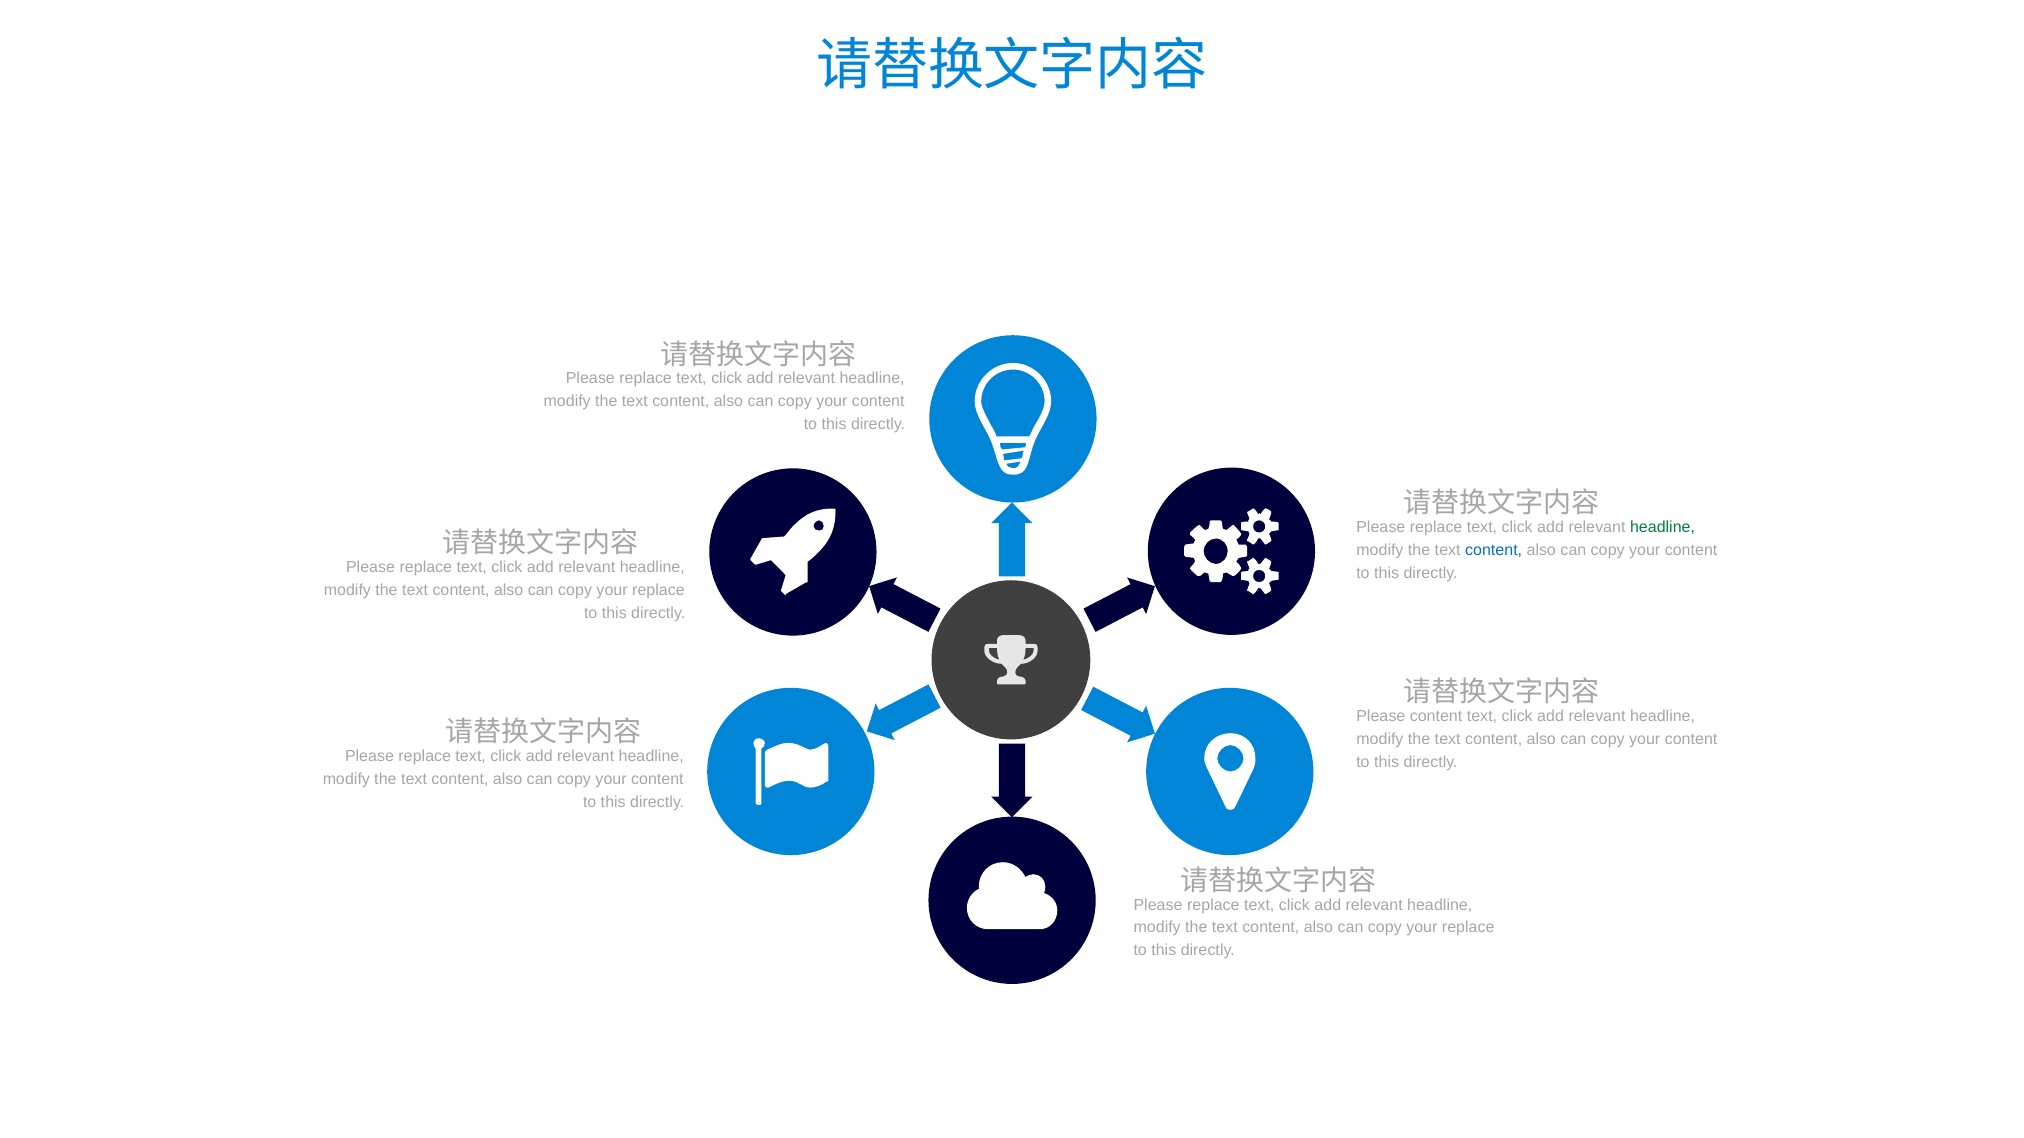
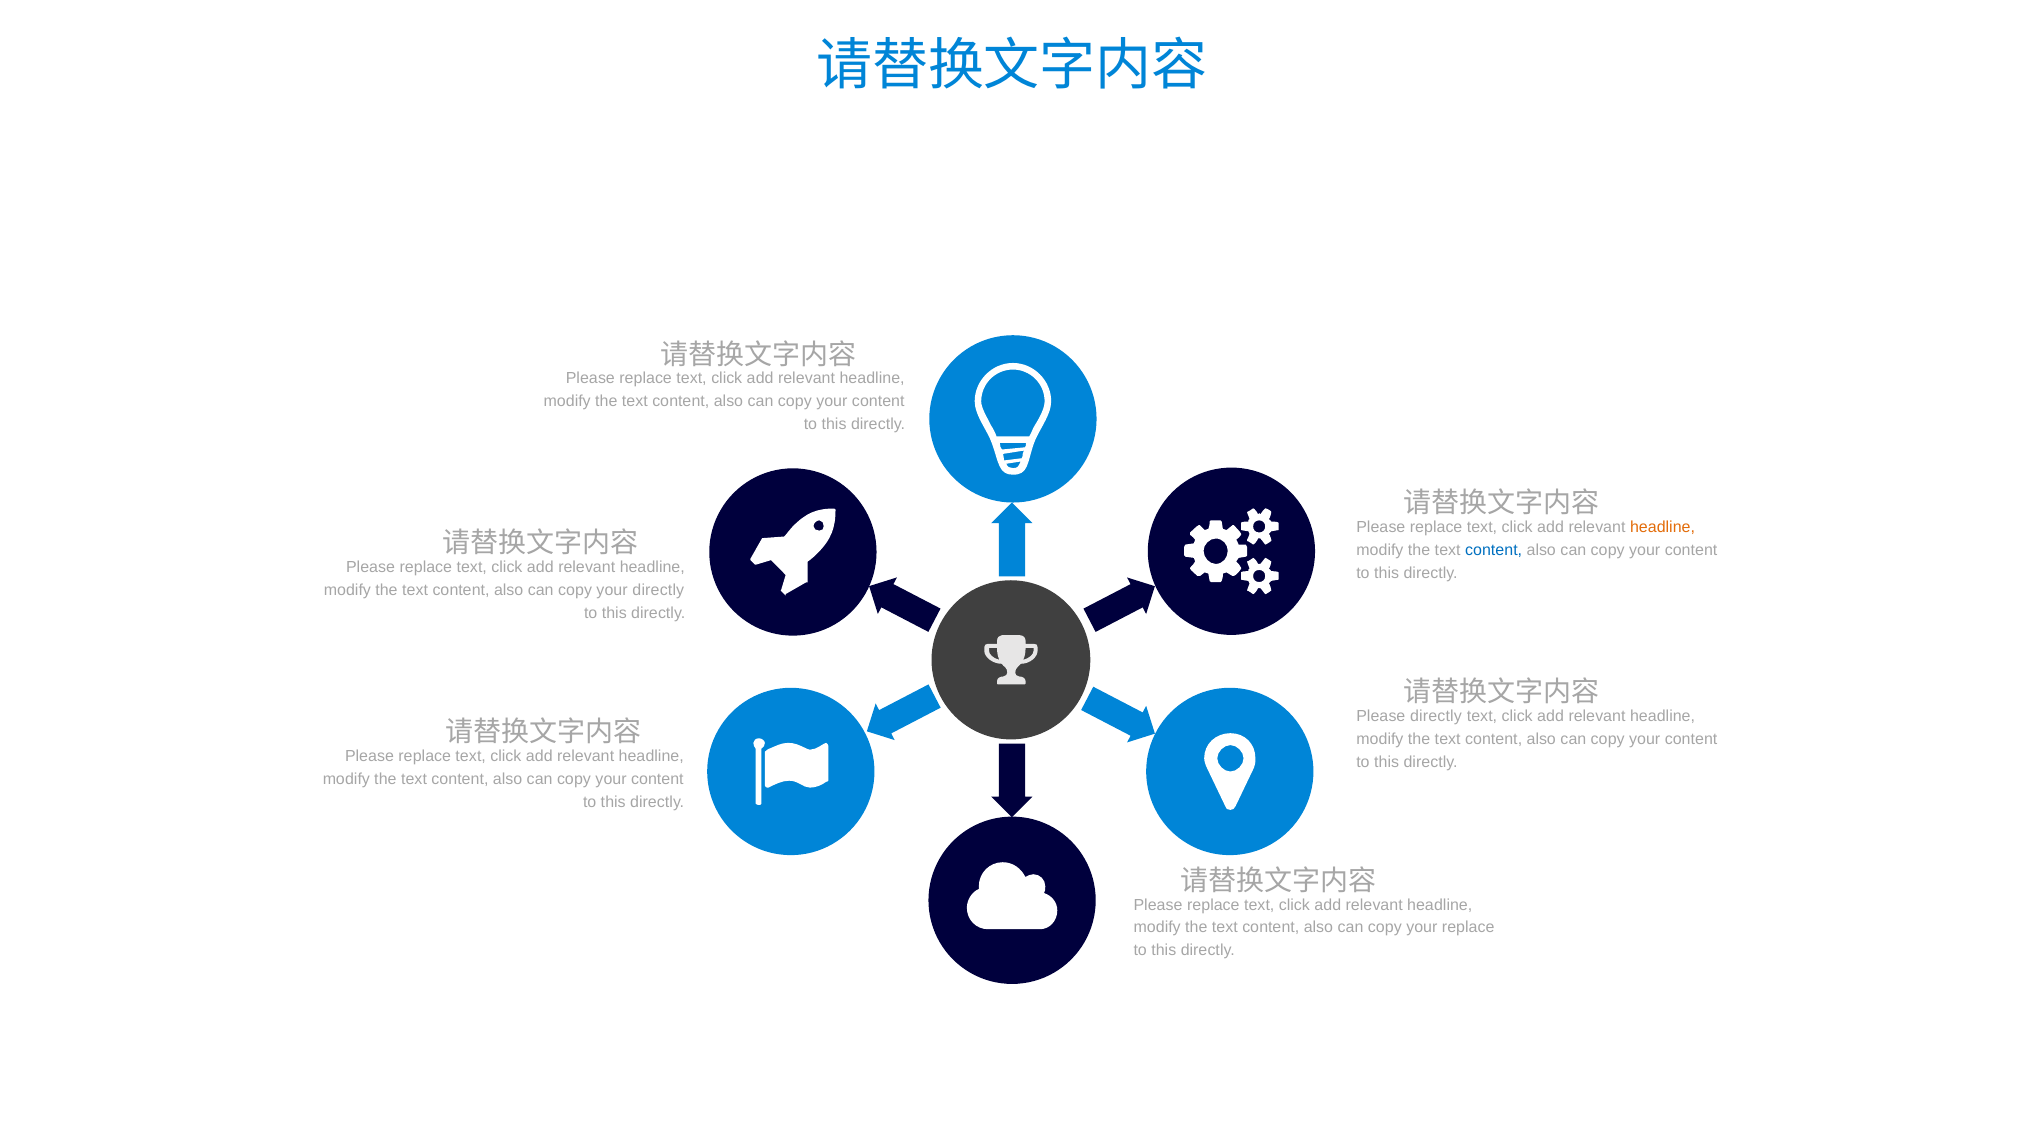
headline at (1663, 528) colour: green -> orange
replace at (658, 591): replace -> directly
Please content: content -> directly
